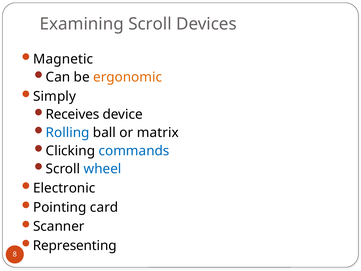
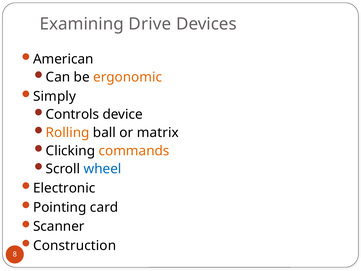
Examining Scroll: Scroll -> Drive
Magnetic: Magnetic -> American
Receives: Receives -> Controls
Rolling colour: blue -> orange
commands colour: blue -> orange
Representing: Representing -> Construction
